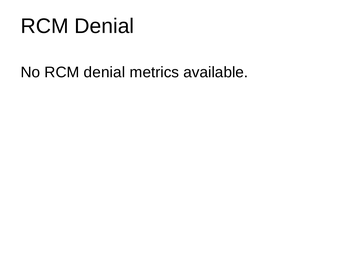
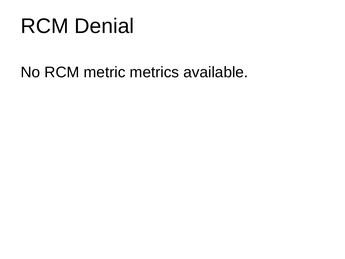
No RCM denial: denial -> metric
